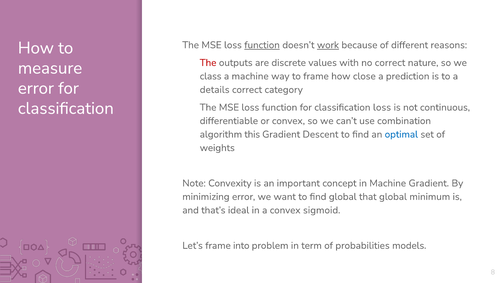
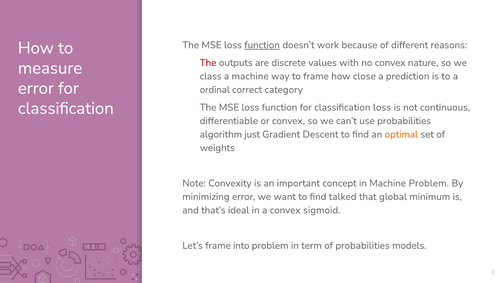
work underline: present -> none
no correct: correct -> convex
details: details -> ordinal
use combination: combination -> probabilities
this: this -> just
optimal colour: blue -> orange
Machine Gradient: Gradient -> Problem
find global: global -> talked
